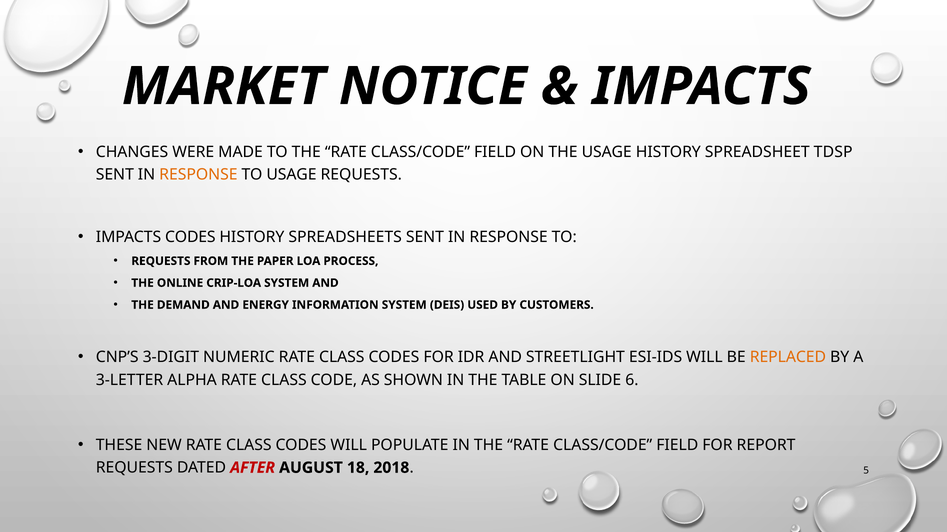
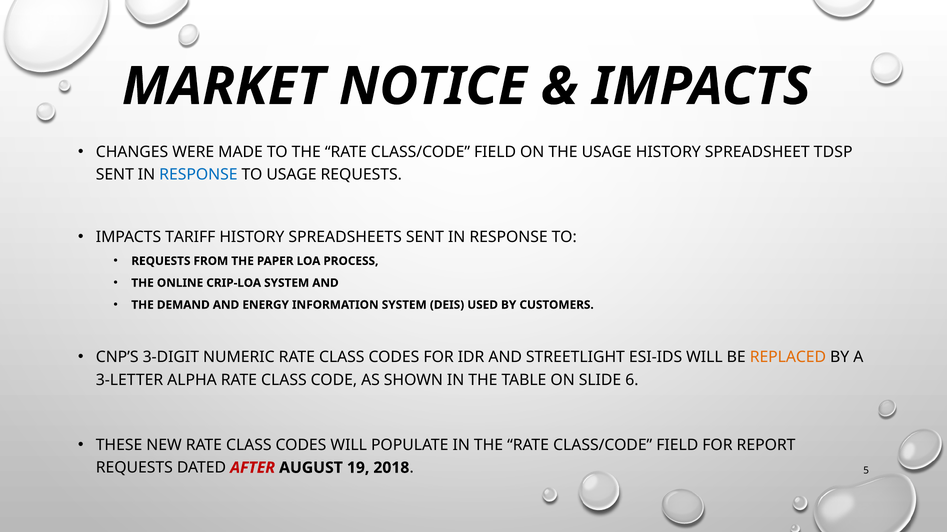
RESPONSE at (198, 175) colour: orange -> blue
IMPACTS CODES: CODES -> TARIFF
18: 18 -> 19
